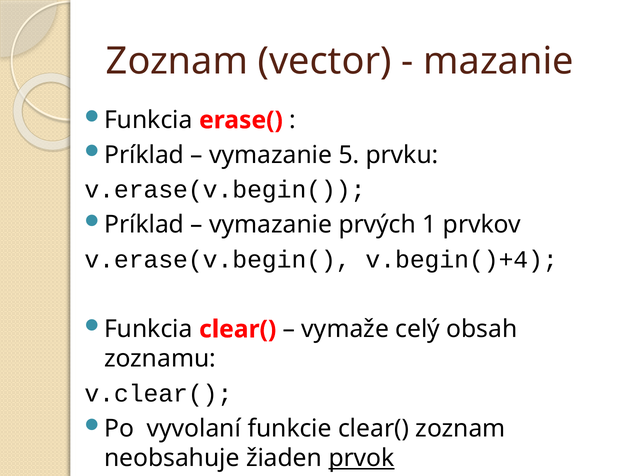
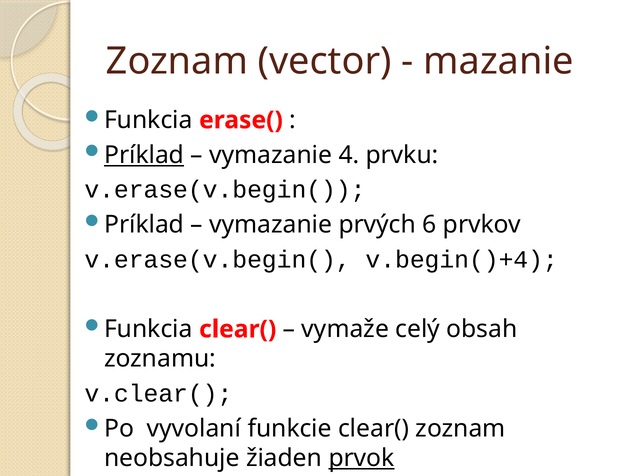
Príklad at (144, 155) underline: none -> present
5: 5 -> 4
1: 1 -> 6
